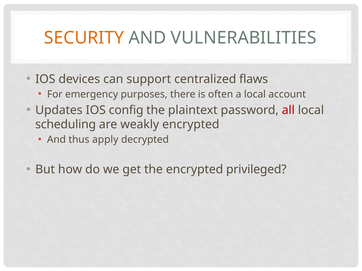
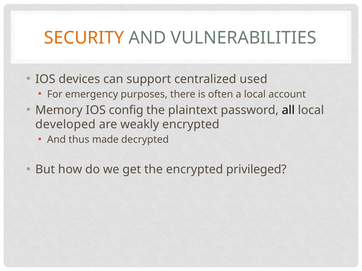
flaws: flaws -> used
Updates: Updates -> Memory
all colour: red -> black
scheduling: scheduling -> developed
apply: apply -> made
